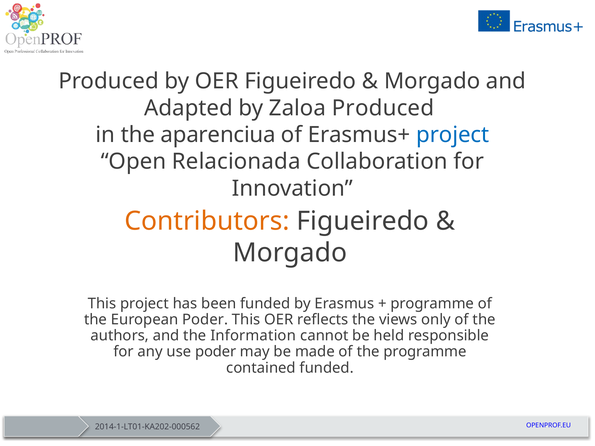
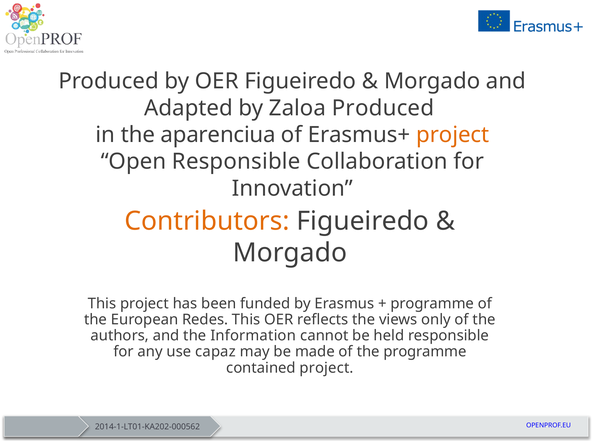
project at (453, 135) colour: blue -> orange
Open Relacionada: Relacionada -> Responsible
European Poder: Poder -> Redes
use poder: poder -> capaz
contained funded: funded -> project
